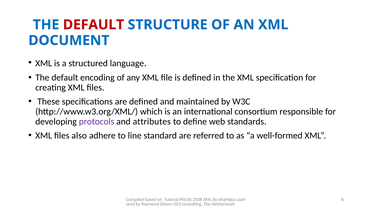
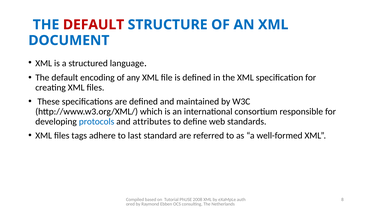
protocols colour: purple -> blue
also: also -> tags
line: line -> last
